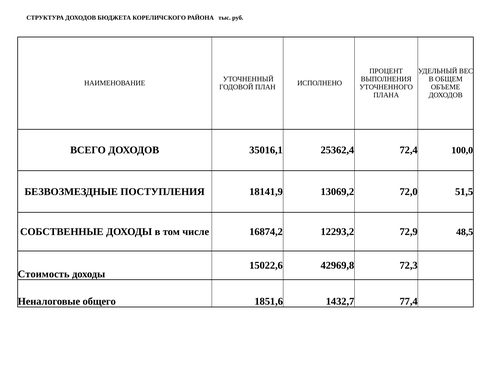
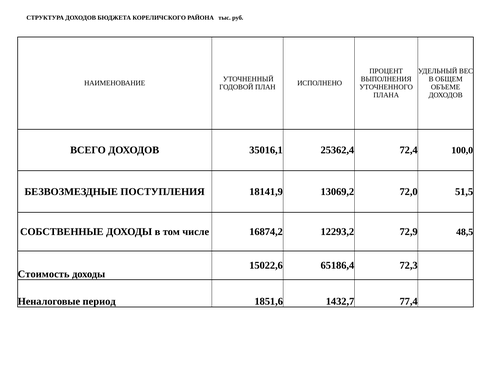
42969,8: 42969,8 -> 65186,4
общего: общего -> период
